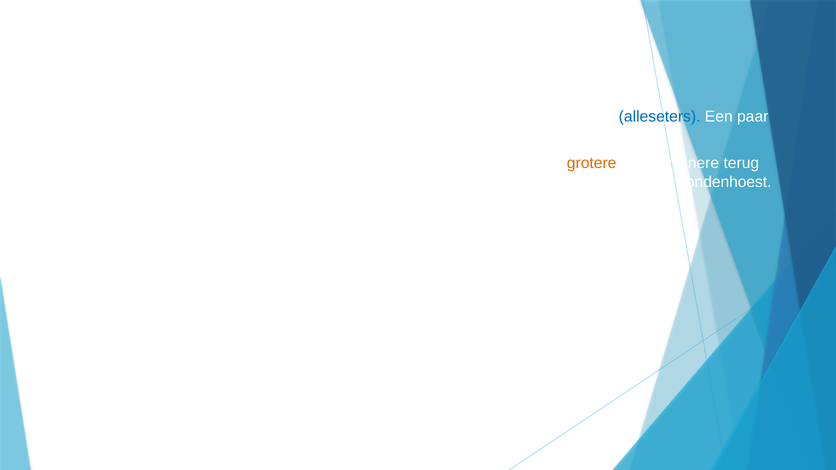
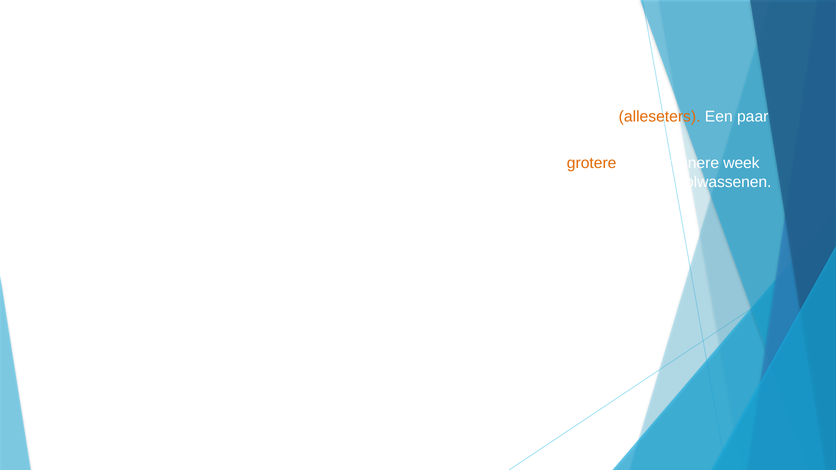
alleseters colour: blue -> orange
terug: terug -> week
hondenhoest: hondenhoest -> volwassenen
